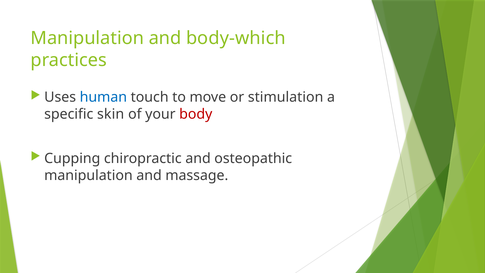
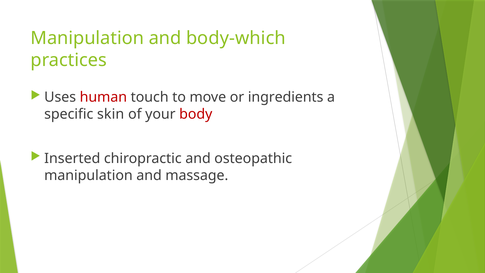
human colour: blue -> red
stimulation: stimulation -> ingredients
Cupping: Cupping -> Inserted
